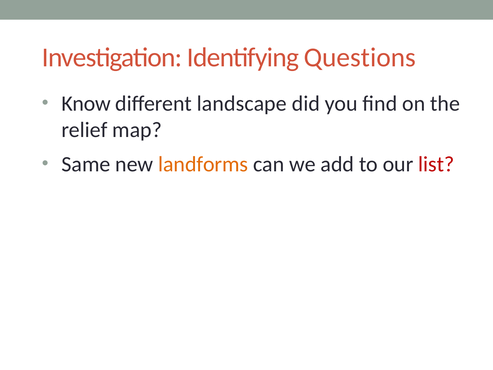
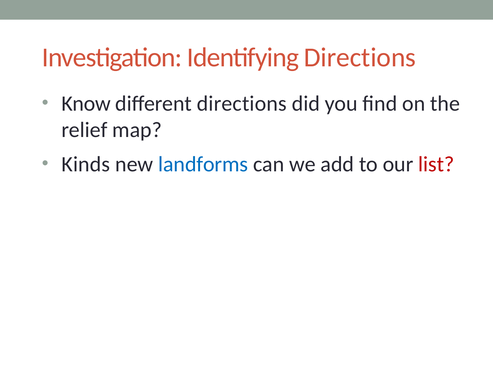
Identifying Questions: Questions -> Directions
different landscape: landscape -> directions
Same: Same -> Kinds
landforms colour: orange -> blue
